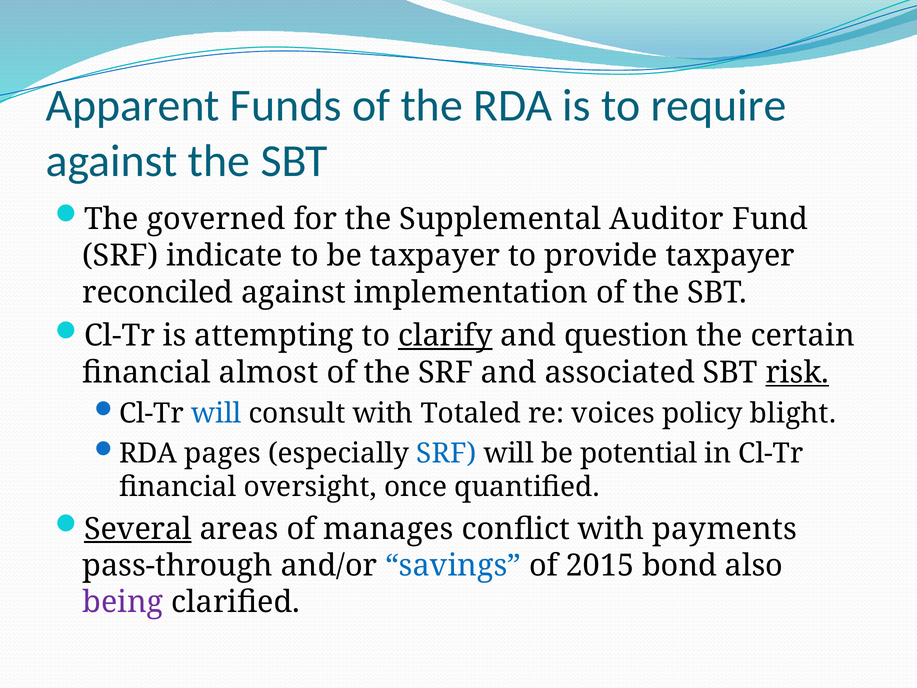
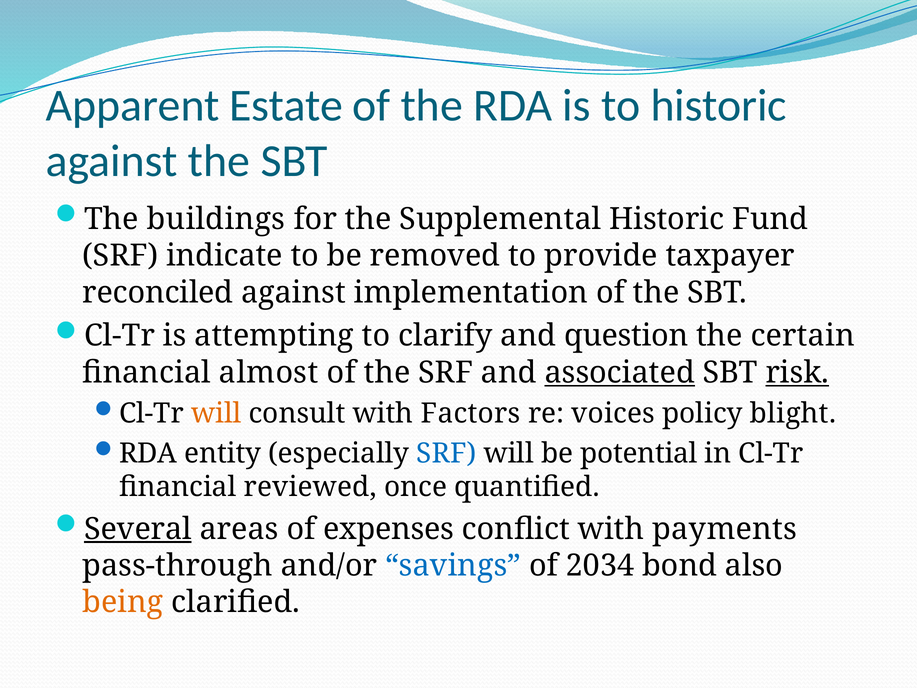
Funds: Funds -> Estate
to require: require -> historic
governed: governed -> buildings
Supplemental Auditor: Auditor -> Historic
be taxpayer: taxpayer -> removed
clarify underline: present -> none
associated underline: none -> present
will at (216, 413) colour: blue -> orange
Totaled: Totaled -> Factors
pages: pages -> entity
oversight: oversight -> reviewed
manages: manages -> expenses
2015: 2015 -> 2034
being colour: purple -> orange
